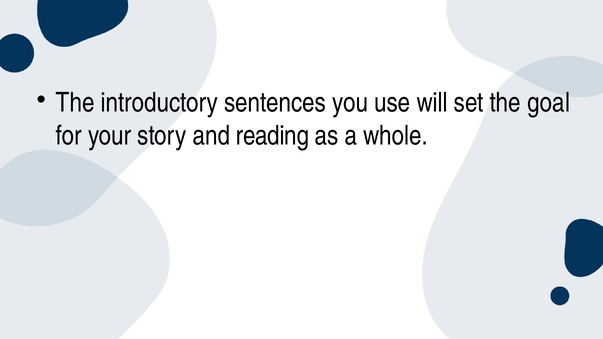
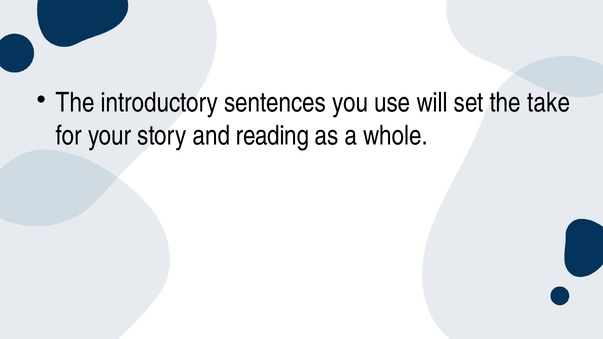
goal: goal -> take
